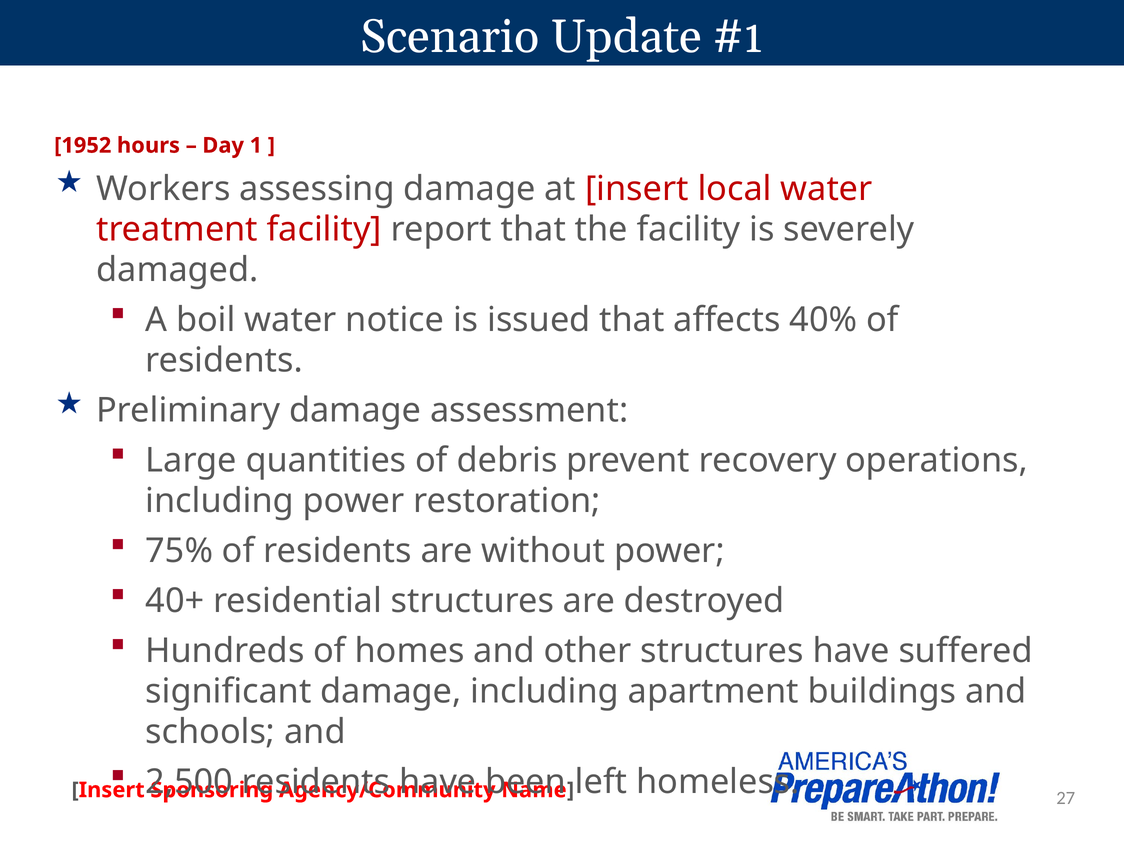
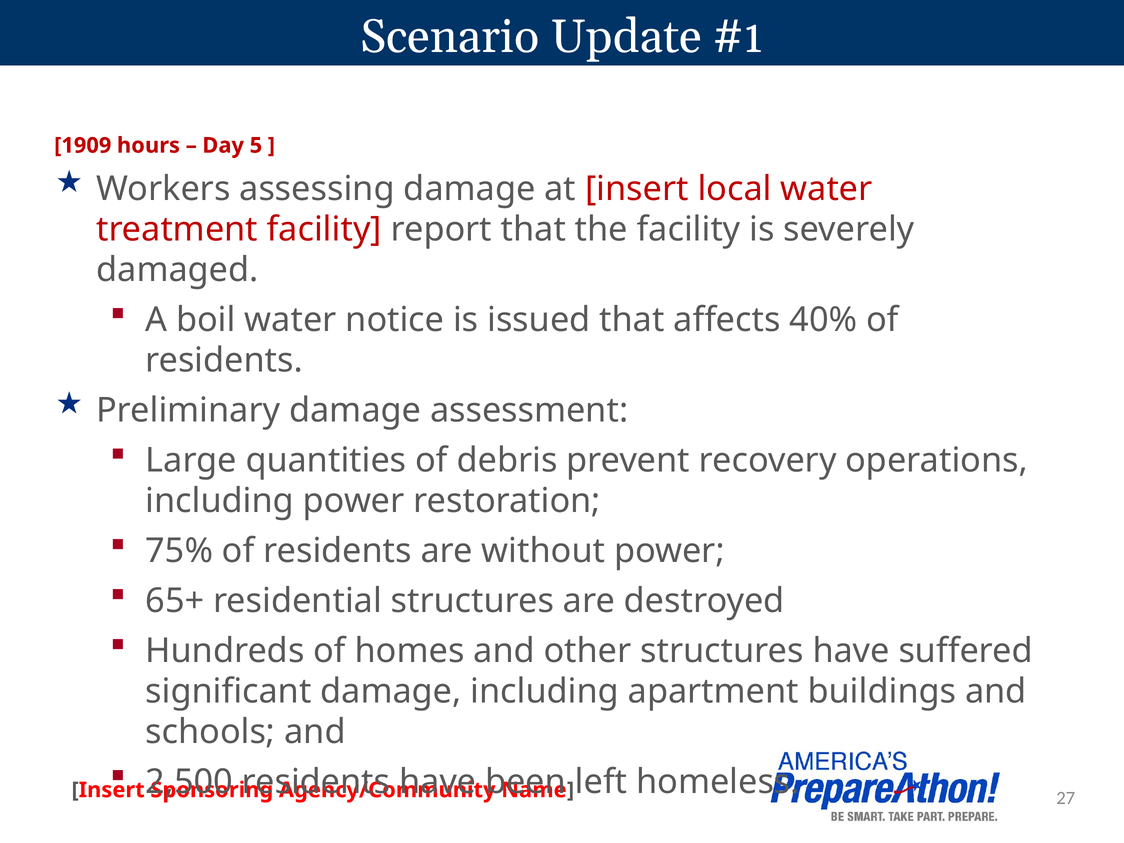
1952: 1952 -> 1909
1: 1 -> 5
40+: 40+ -> 65+
